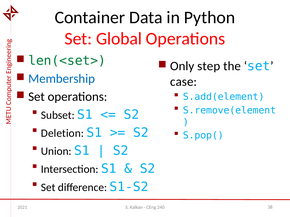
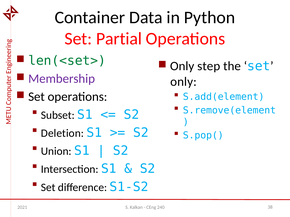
Global: Global -> Partial
Membership colour: blue -> purple
case at (184, 82): case -> only
